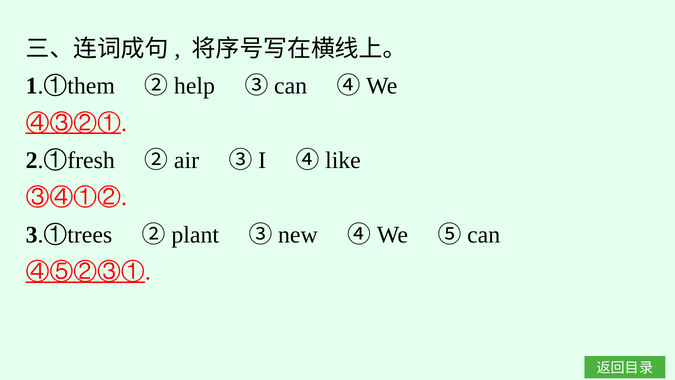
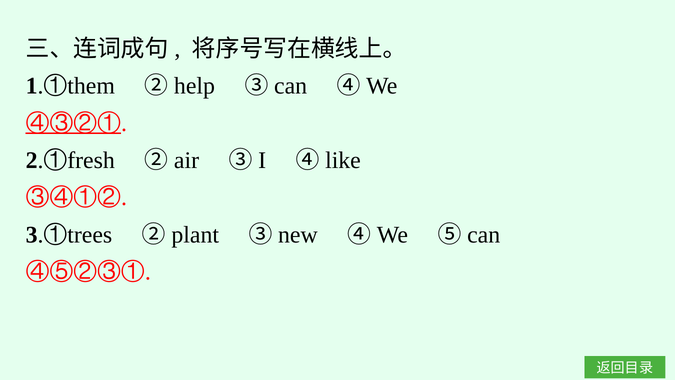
④⑤②③① underline: present -> none
